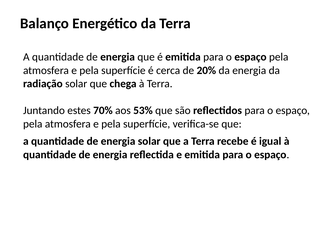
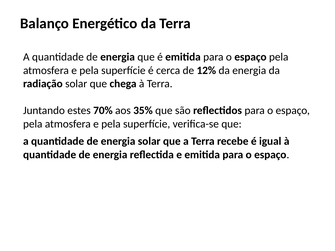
20%: 20% -> 12%
53%: 53% -> 35%
